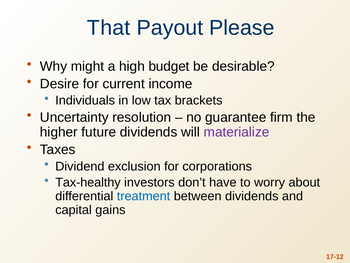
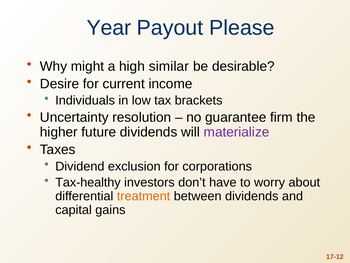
That: That -> Year
budget: budget -> similar
treatment colour: blue -> orange
